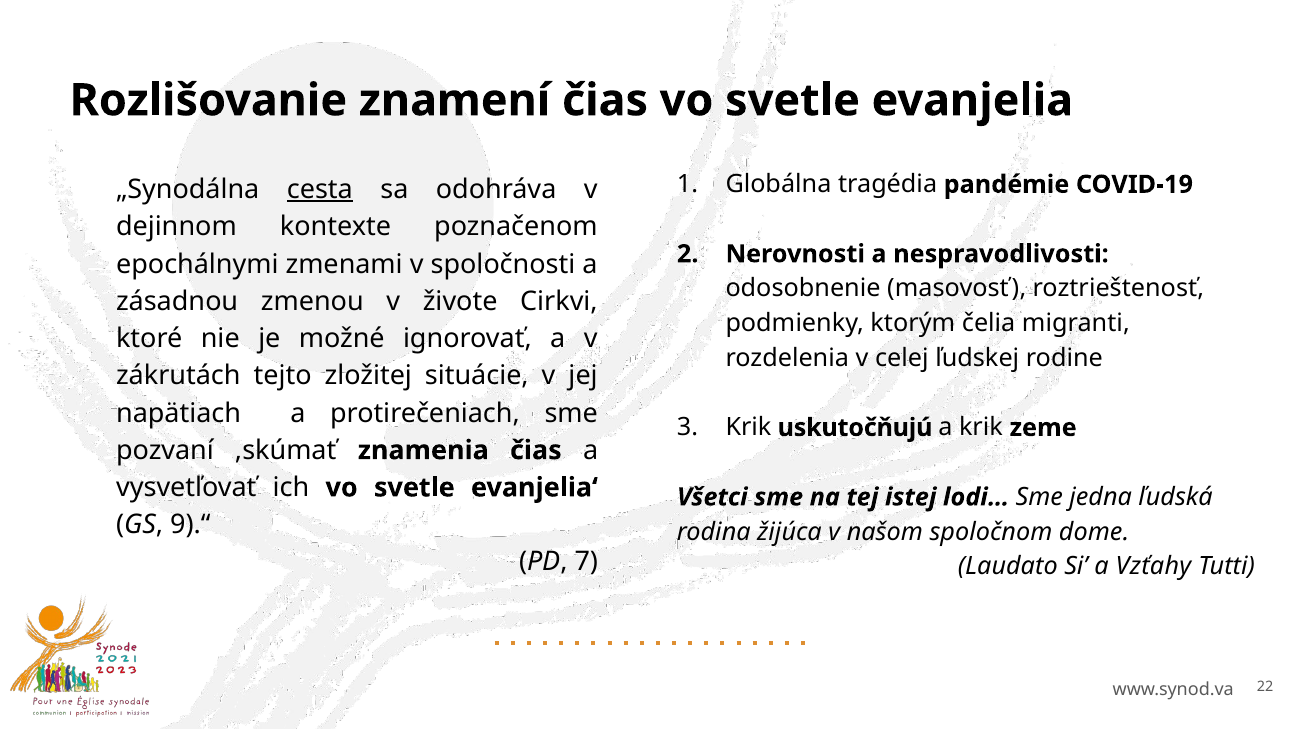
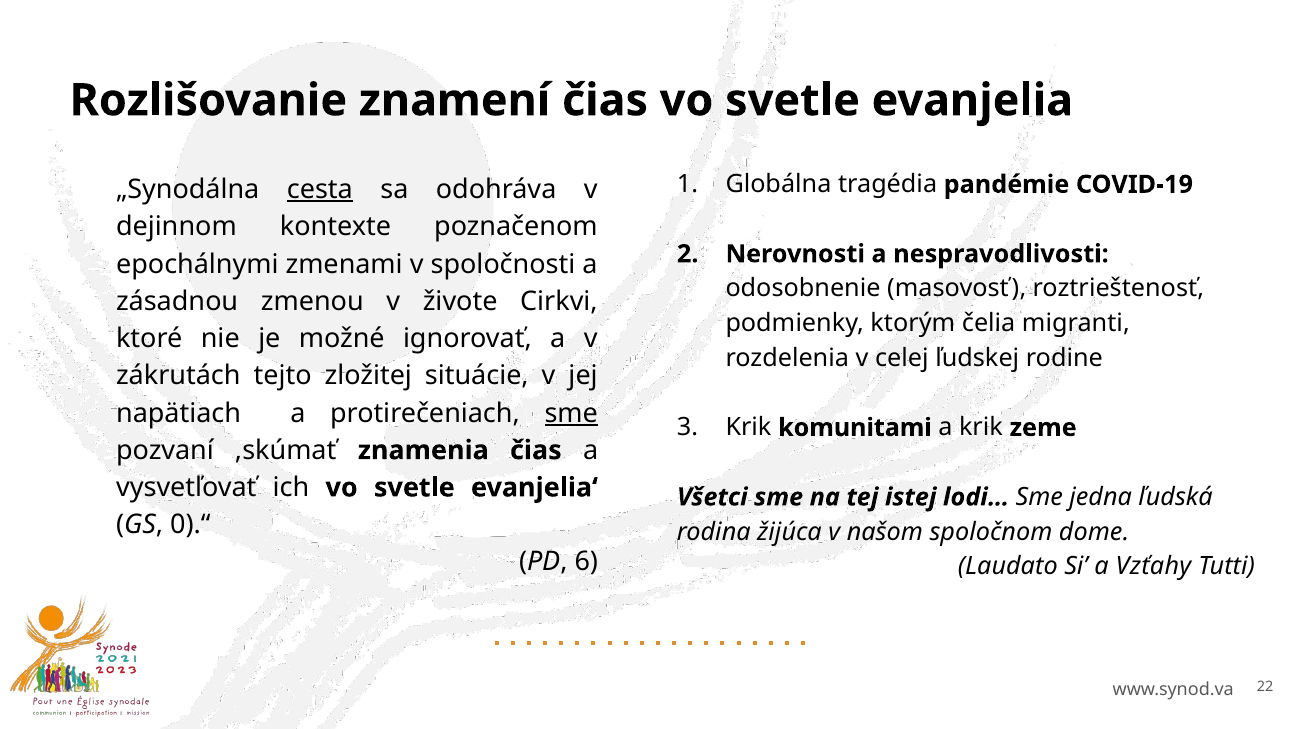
sme at (571, 413) underline: none -> present
uskutočňujú: uskutočňujú -> komunitami
9).“: 9).“ -> 0).“
7: 7 -> 6
